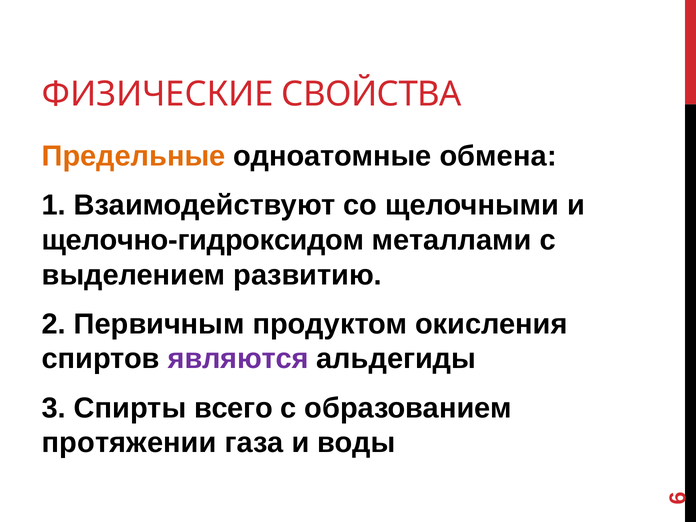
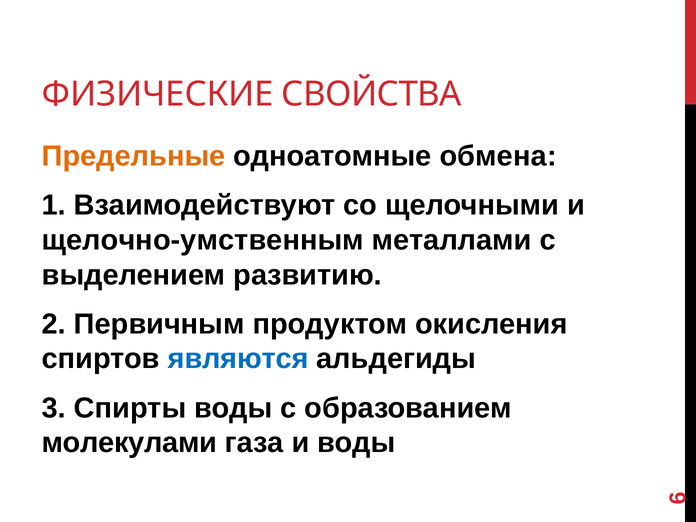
щелочно-гидроксидом: щелочно-гидроксидом -> щелочно-умственным
являются colour: purple -> blue
Спирты всего: всего -> воды
протяжении: протяжении -> молекулами
